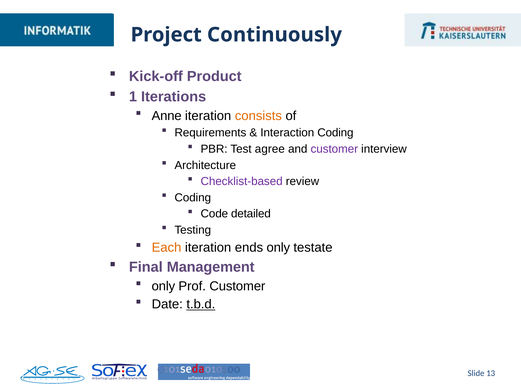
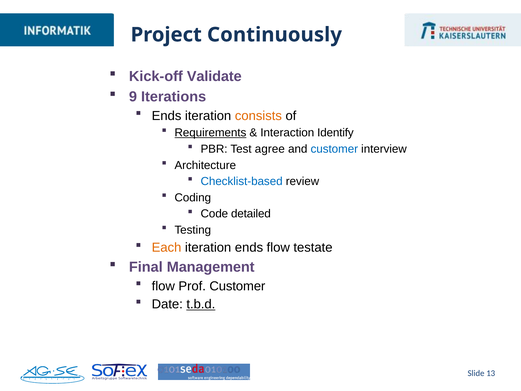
Product: Product -> Validate
1: 1 -> 9
Anne at (167, 116): Anne -> Ends
Requirements underline: none -> present
Interaction Coding: Coding -> Identify
customer at (334, 149) colour: purple -> blue
Checklist-based colour: purple -> blue
ends only: only -> flow
only at (163, 286): only -> flow
